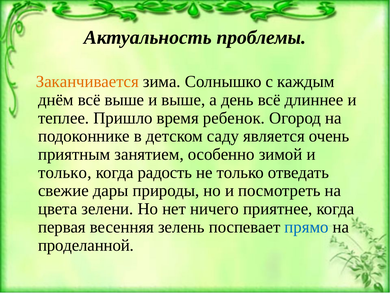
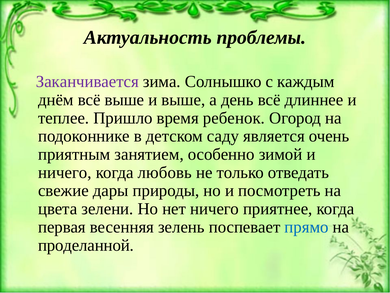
Заканчивается colour: orange -> purple
только at (65, 172): только -> ничего
радость: радость -> любовь
